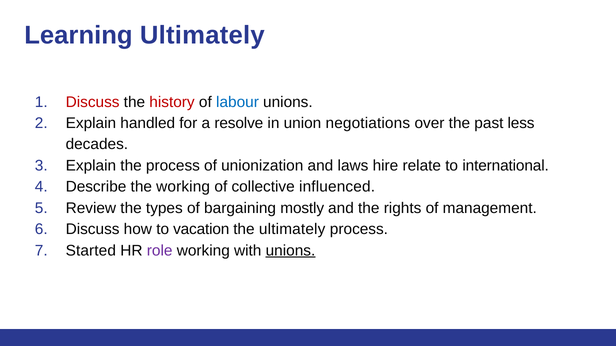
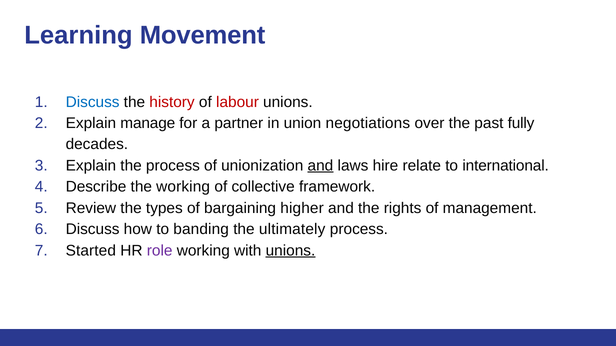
Learning Ultimately: Ultimately -> Movement
Discuss at (93, 102) colour: red -> blue
labour colour: blue -> red
handled: handled -> manage
resolve: resolve -> partner
less: less -> fully
and at (320, 166) underline: none -> present
influenced: influenced -> framework
mostly: mostly -> higher
vacation: vacation -> banding
